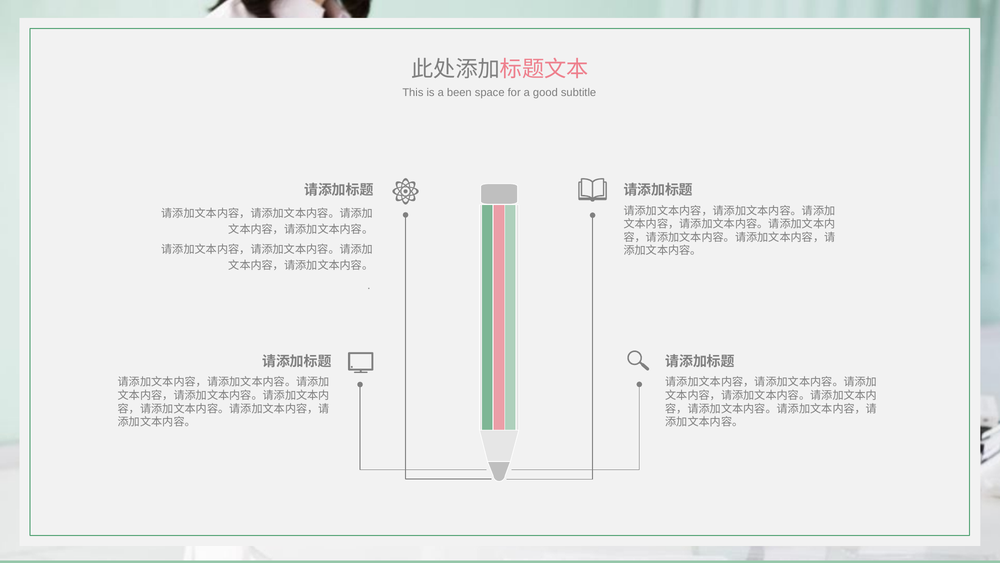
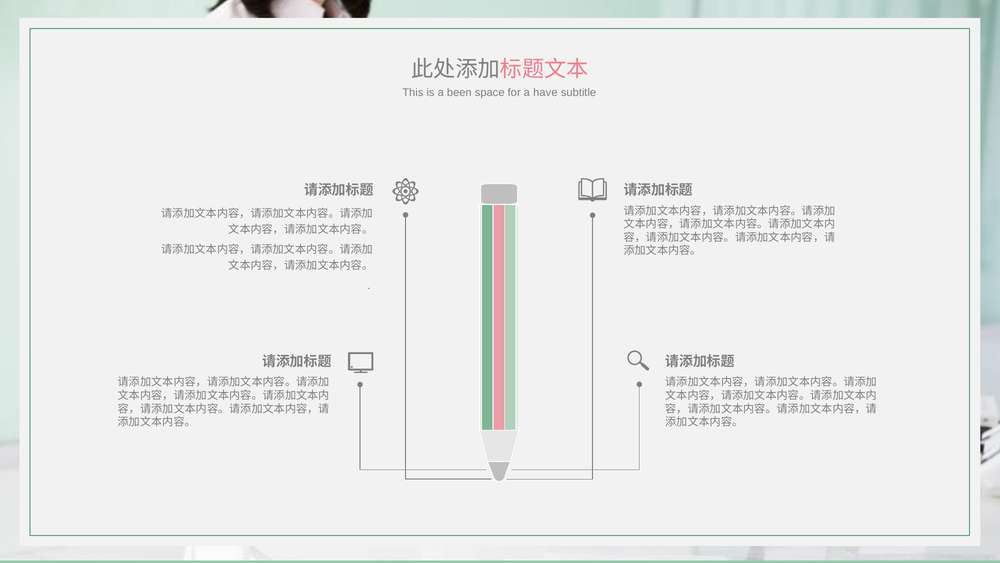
good: good -> have
